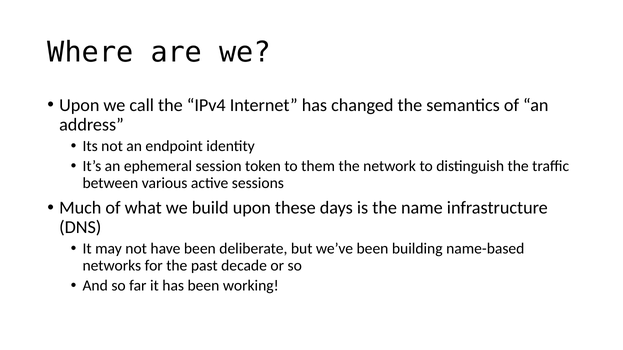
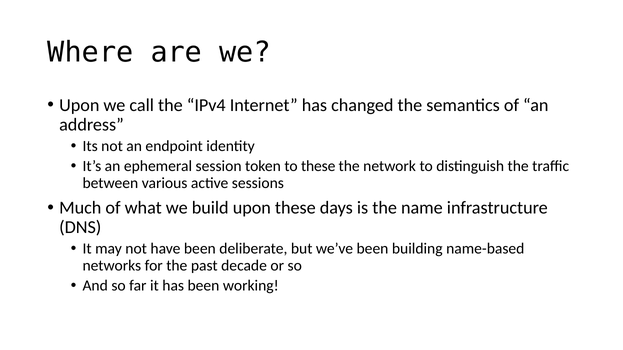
to them: them -> these
